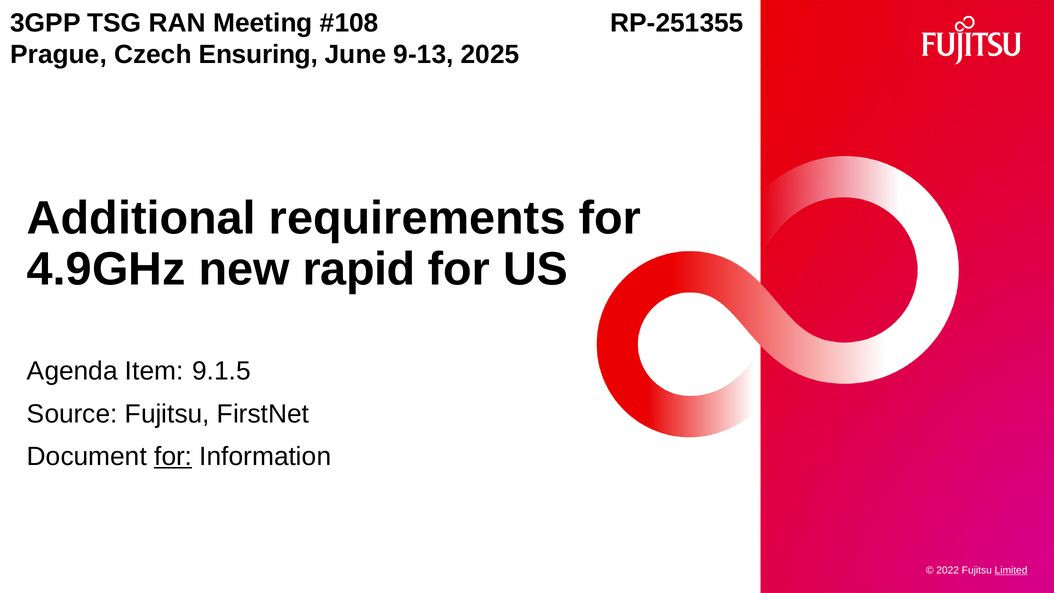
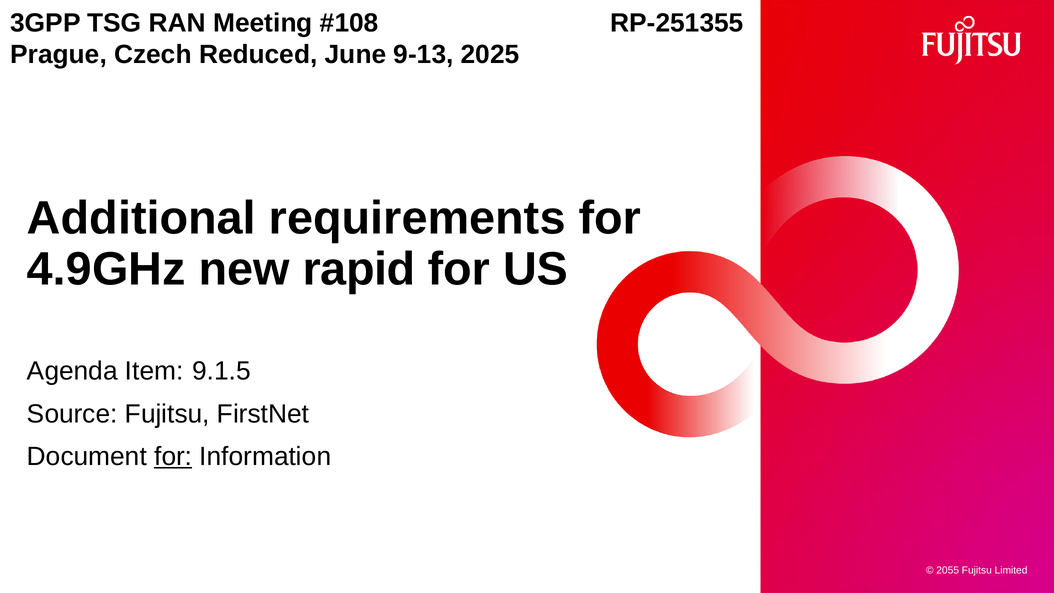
Ensuring: Ensuring -> Reduced
2022: 2022 -> 2055
Limited underline: present -> none
